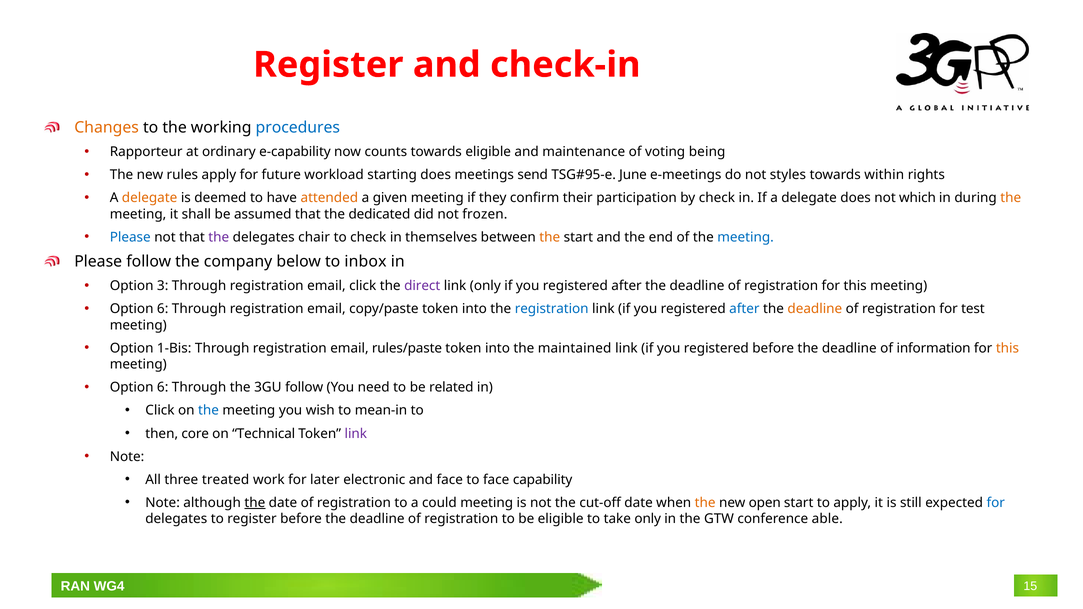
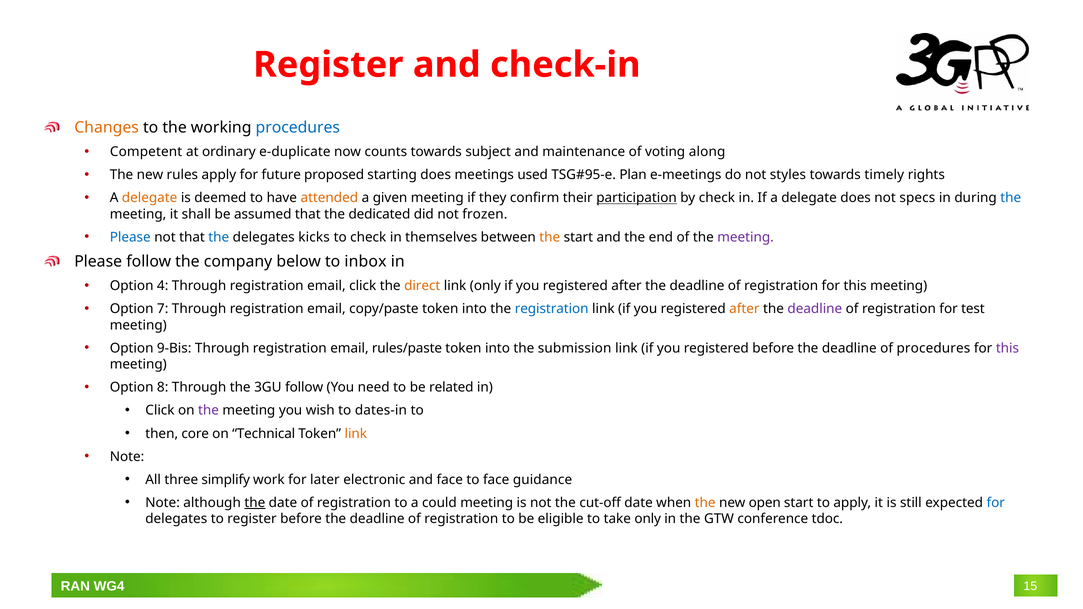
Rapporteur: Rapporteur -> Competent
e-capability: e-capability -> e-duplicate
towards eligible: eligible -> subject
being: being -> along
workload: workload -> proposed
send: send -> used
June: June -> Plan
within: within -> timely
participation underline: none -> present
which: which -> specs
the at (1011, 198) colour: orange -> blue
the at (219, 237) colour: purple -> blue
chair: chair -> kicks
meeting at (746, 237) colour: blue -> purple
3: 3 -> 4
direct colour: purple -> orange
6 at (163, 309): 6 -> 7
after at (744, 309) colour: blue -> orange
deadline at (815, 309) colour: orange -> purple
1-Bis: 1-Bis -> 9-Bis
maintained: maintained -> submission
of information: information -> procedures
this at (1007, 348) colour: orange -> purple
6 at (163, 388): 6 -> 8
the at (209, 411) colour: blue -> purple
mean-in: mean-in -> dates-in
link at (356, 434) colour: purple -> orange
treated: treated -> simplify
capability: capability -> guidance
able: able -> tdoc
